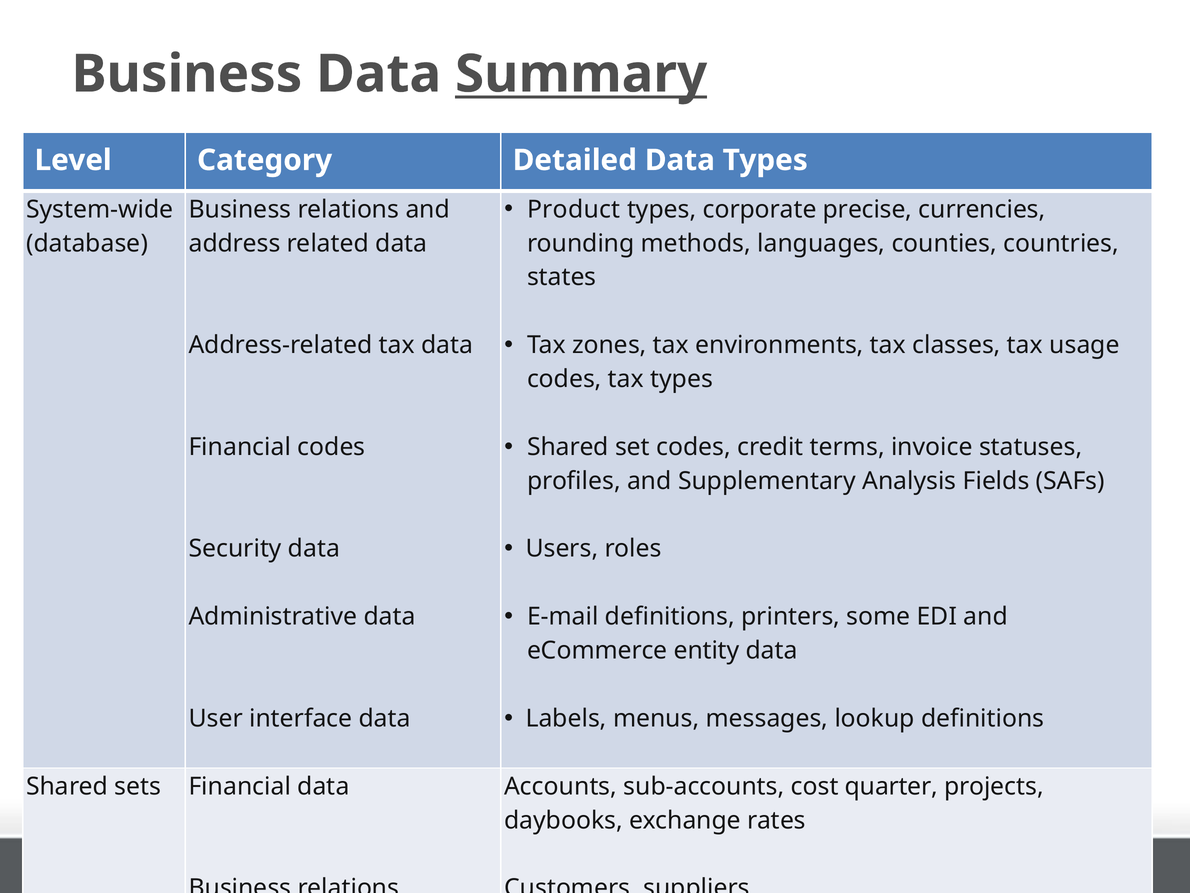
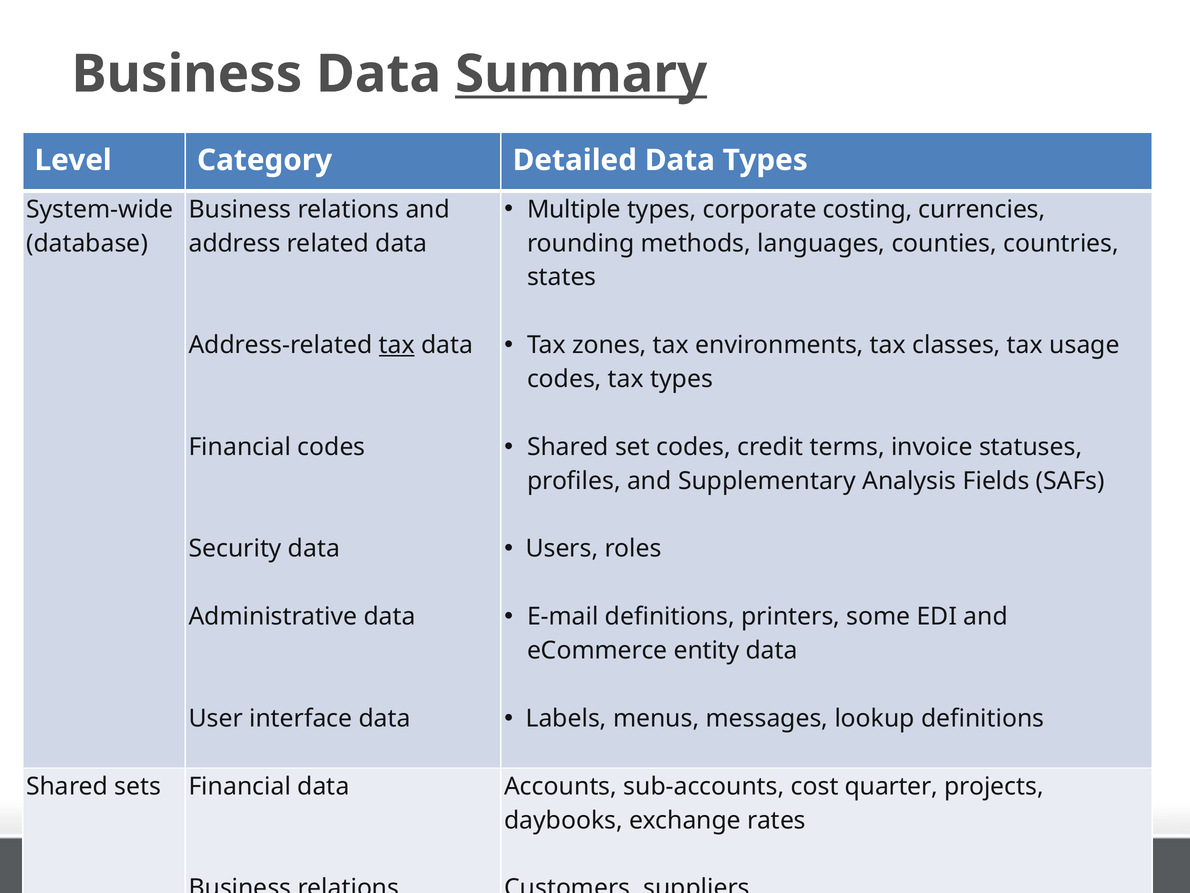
Product: Product -> Multiple
precise: precise -> costing
tax at (397, 345) underline: none -> present
